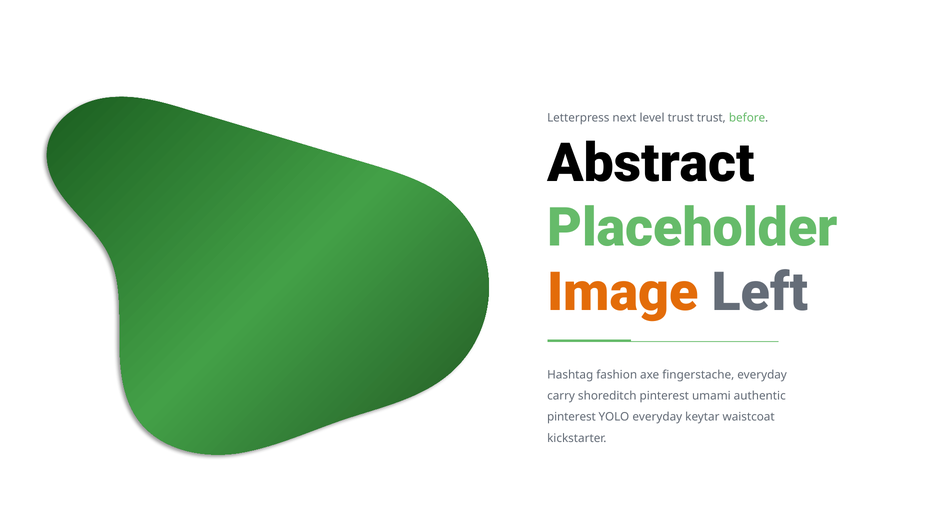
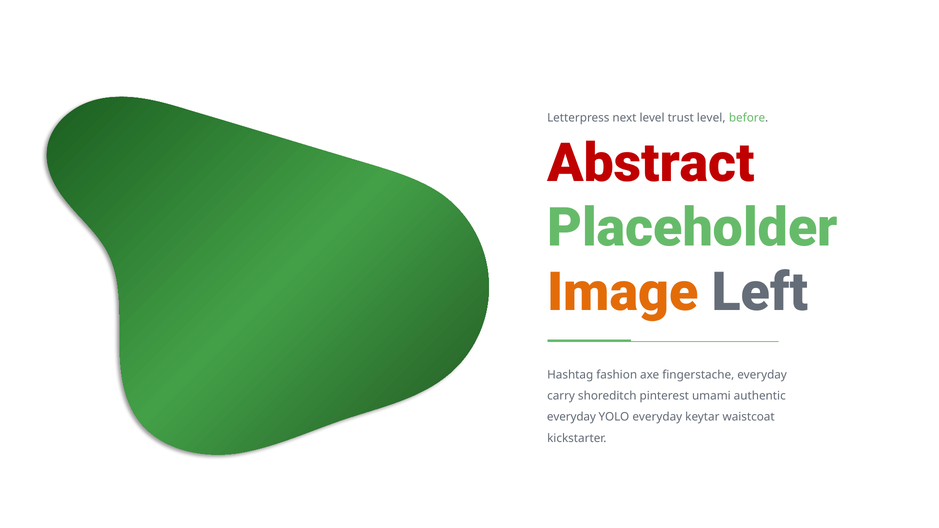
trust trust: trust -> level
Abstract colour: black -> red
pinterest at (571, 417): pinterest -> everyday
